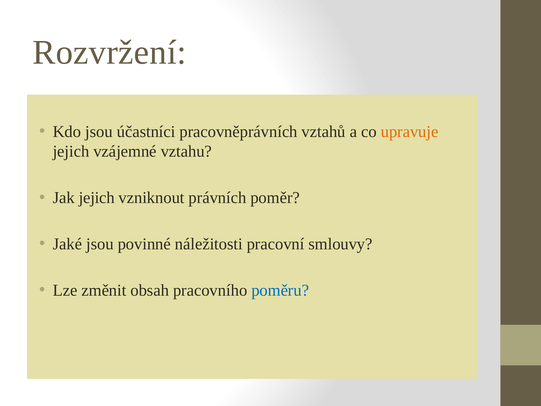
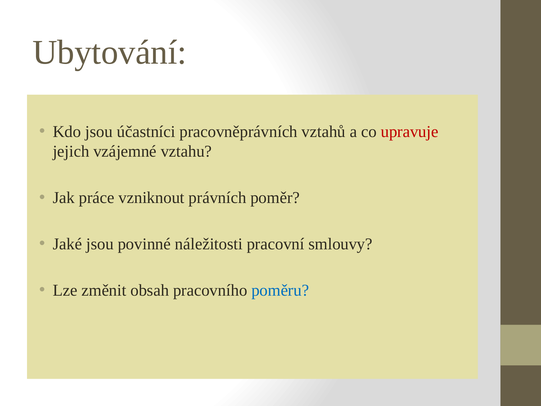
Rozvržení: Rozvržení -> Ubytování
upravuje colour: orange -> red
Jak jejich: jejich -> práce
